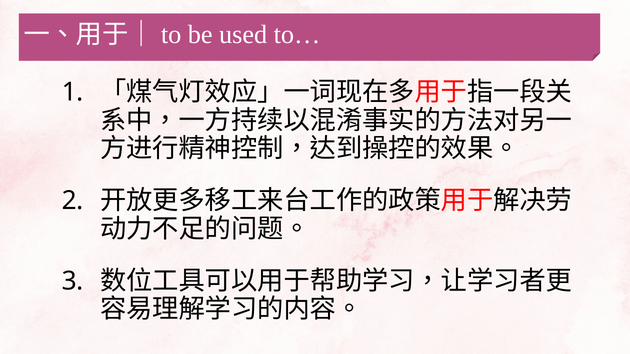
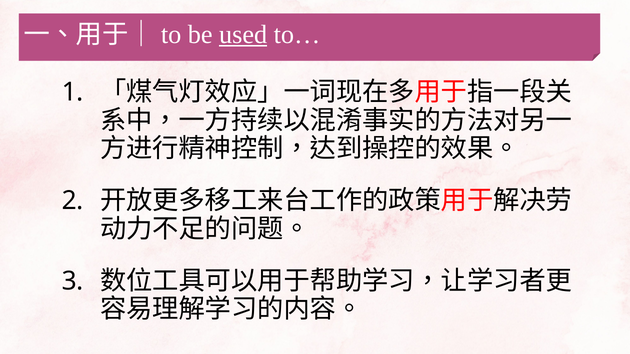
used underline: none -> present
